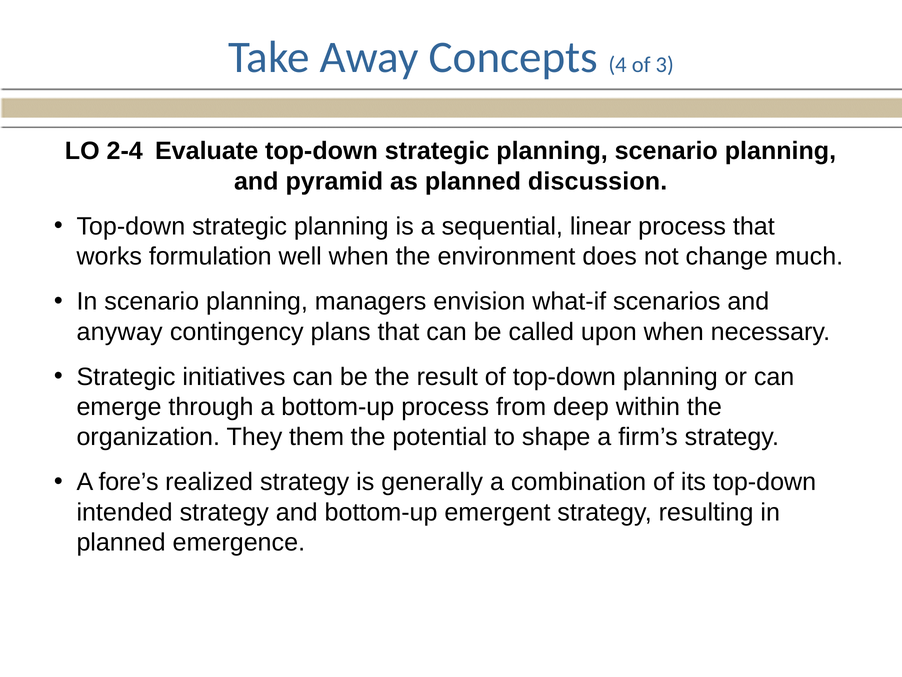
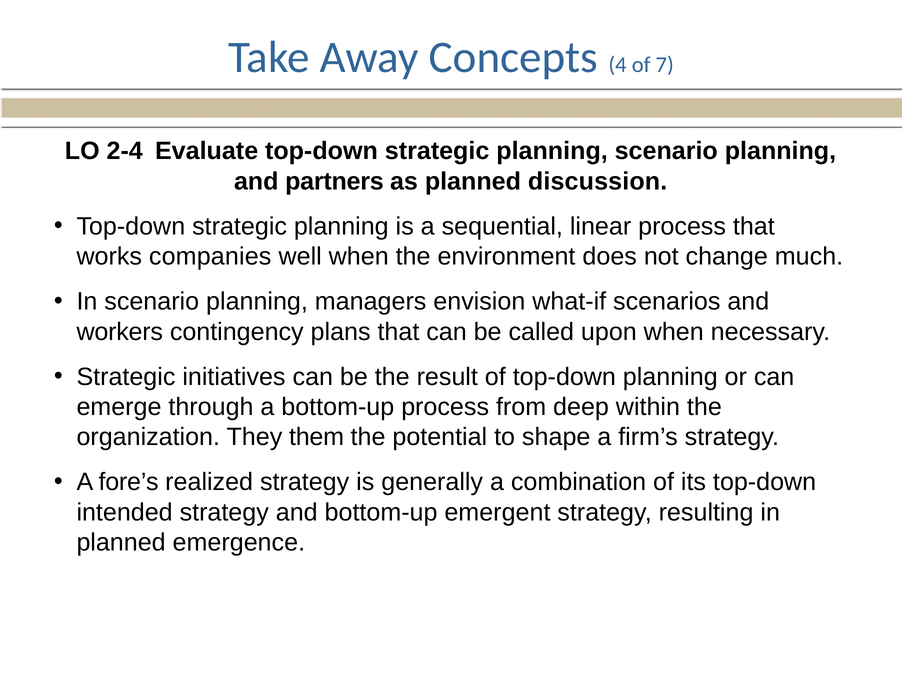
3: 3 -> 7
pyramid: pyramid -> partners
formulation: formulation -> companies
anyway: anyway -> workers
